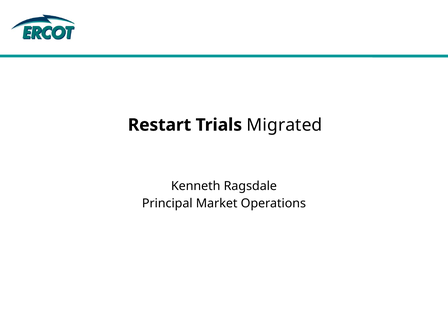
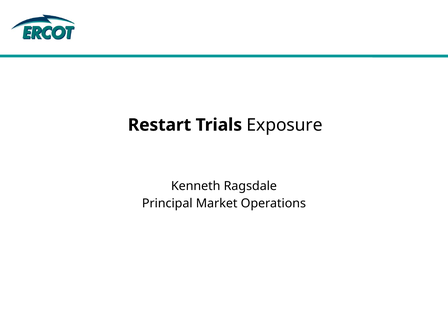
Migrated: Migrated -> Exposure
